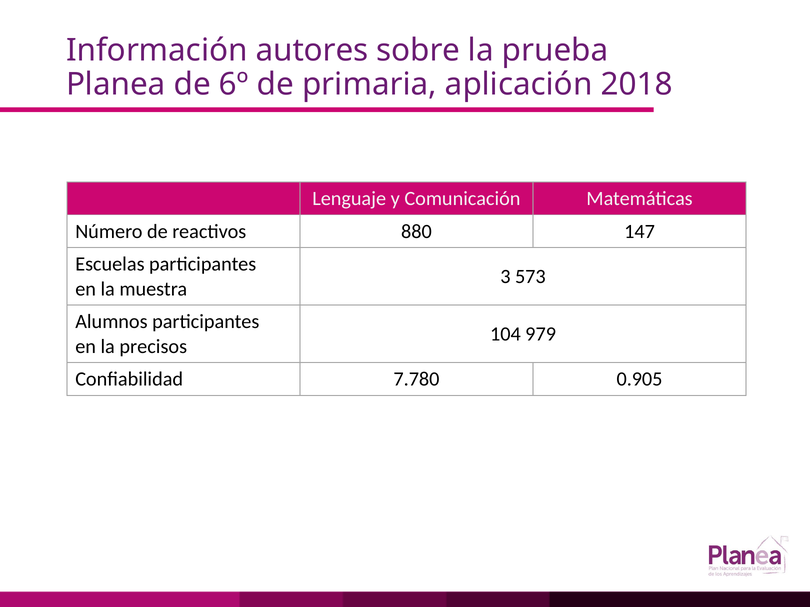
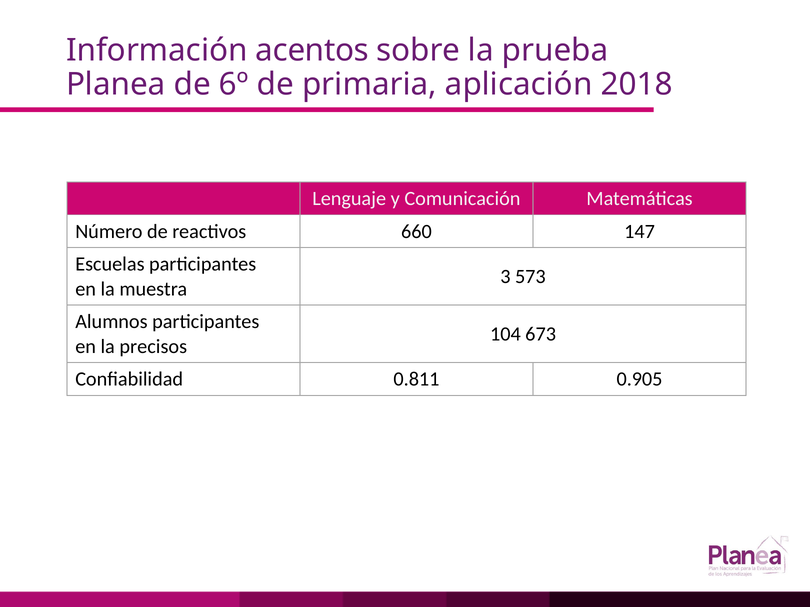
autores: autores -> acentos
880: 880 -> 660
979: 979 -> 673
7.780: 7.780 -> 0.811
